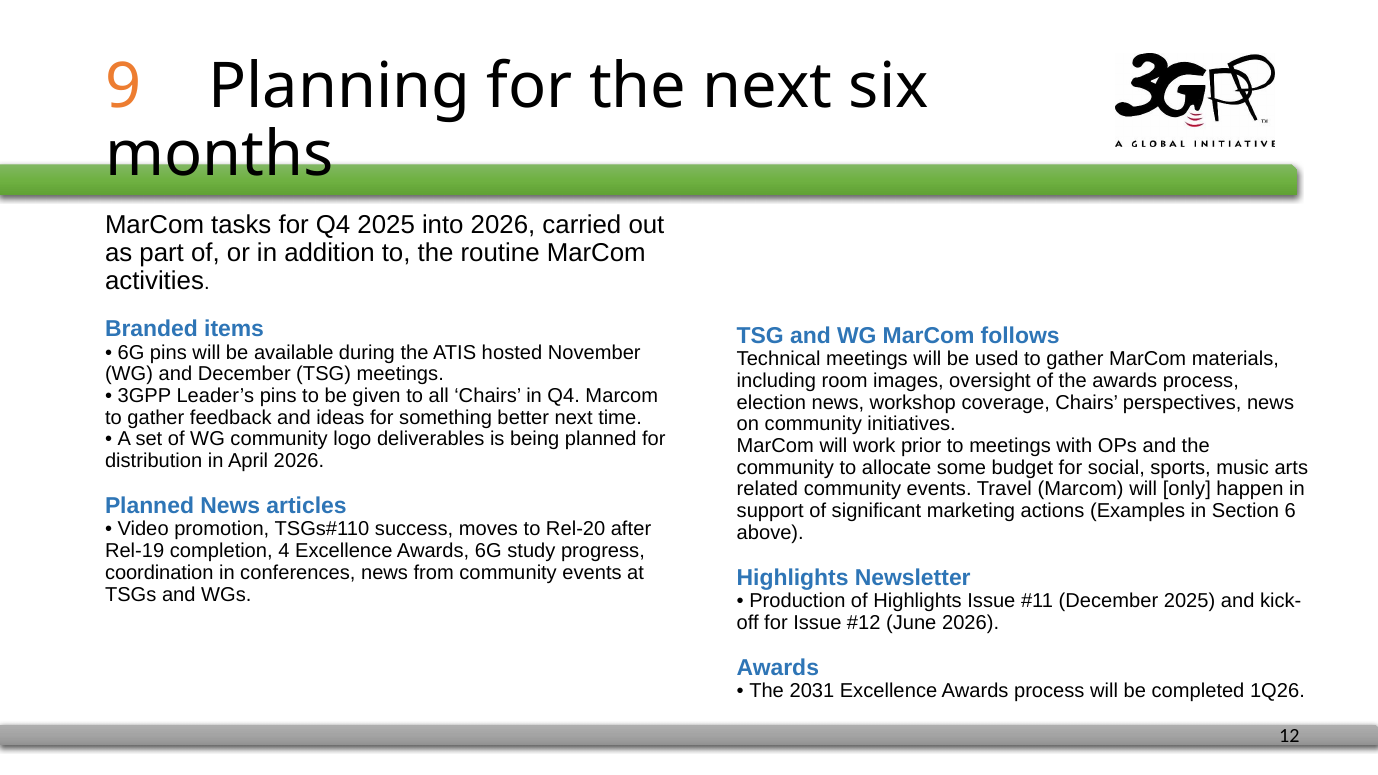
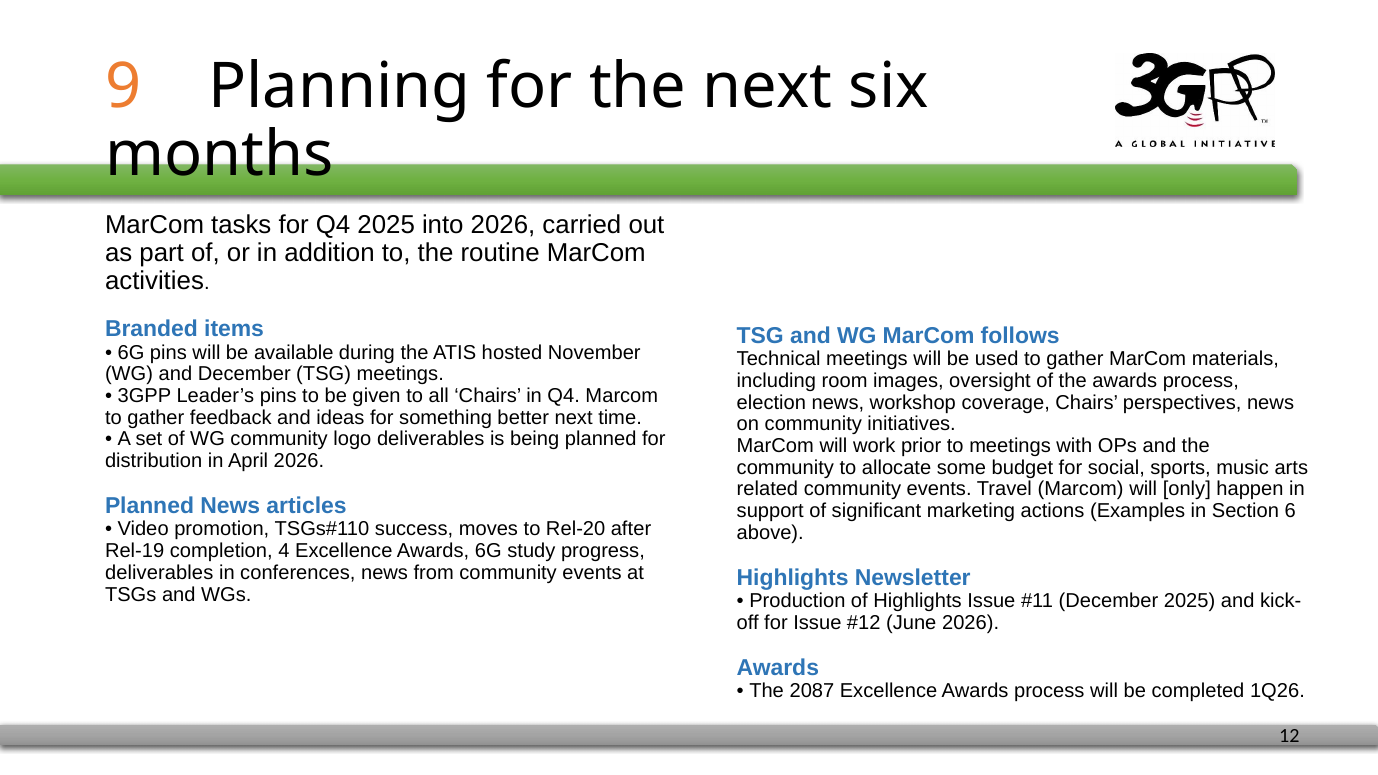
coordination at (159, 573): coordination -> deliverables
2031: 2031 -> 2087
